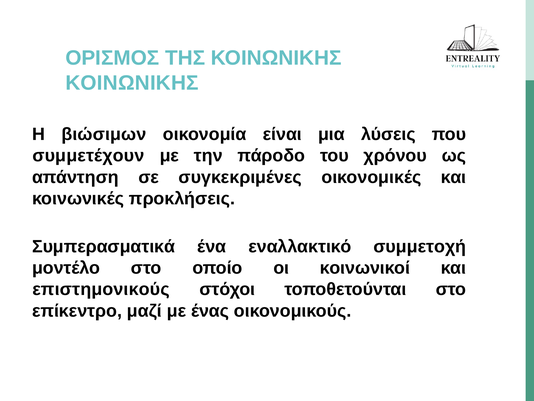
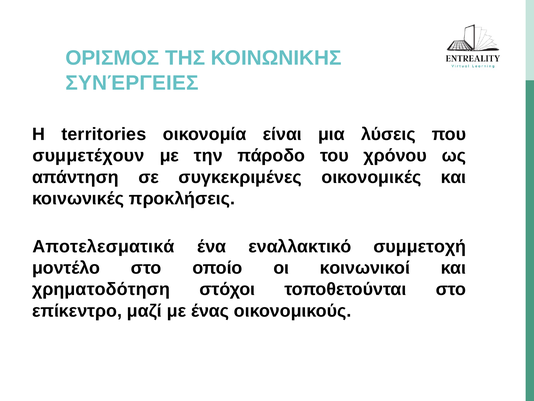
ΚΟΙΝΩΝΙΚΗΣ at (132, 83): ΚΟΙΝΩΝΙΚΗΣ -> ΣΥΝΈΡΓΕΙΕΣ
βιώσιμων: βιώσιμων -> territories
Συμπερασματικά: Συμπερασματικά -> Αποτελεσματικά
επιστημονικούς: επιστημονικούς -> χρηματοδότηση
